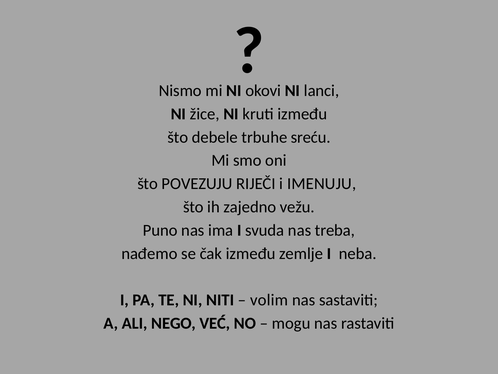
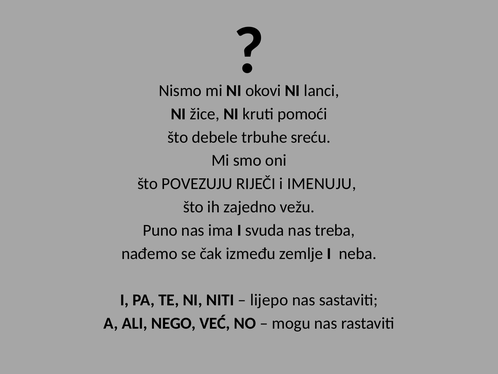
kruti između: između -> pomoći
volim: volim -> lijepo
